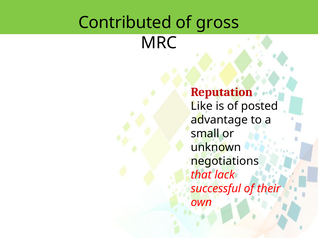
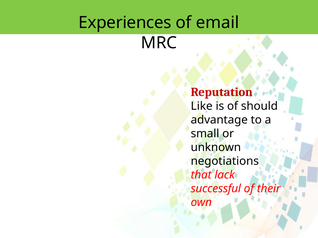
Contributed: Contributed -> Experiences
gross: gross -> email
posted: posted -> should
